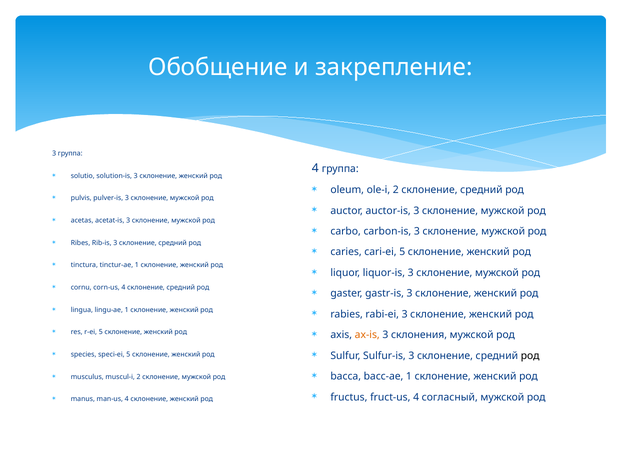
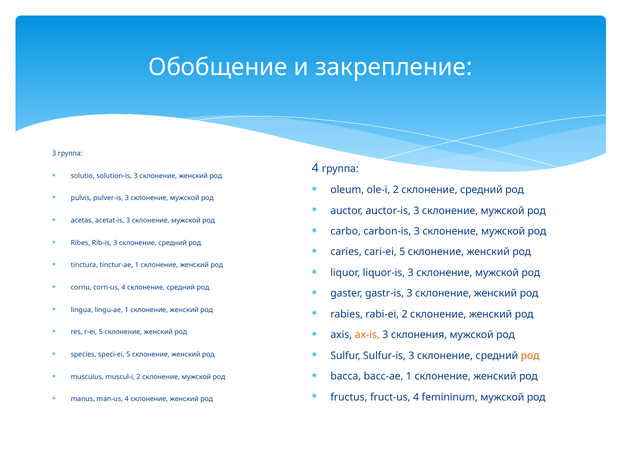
rabi-ei 3: 3 -> 2
род at (530, 355) colour: black -> orange
согласный: согласный -> femininum
